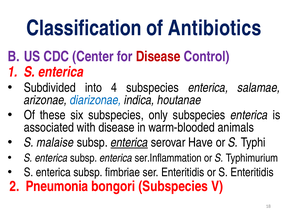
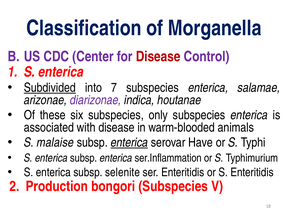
Antibiotics: Antibiotics -> Morganella
Subdivided underline: none -> present
4: 4 -> 7
diarizonae colour: blue -> purple
fimbriae: fimbriae -> selenite
Pneumonia: Pneumonia -> Production
